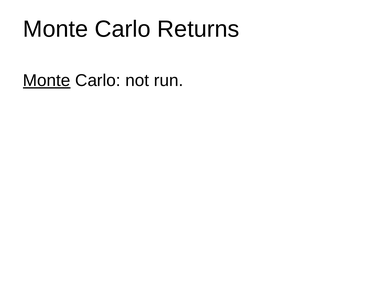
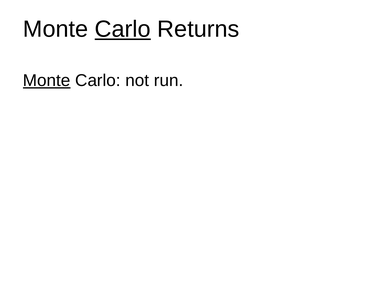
Carlo at (123, 29) underline: none -> present
